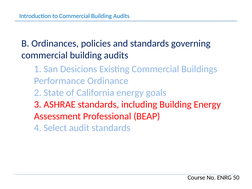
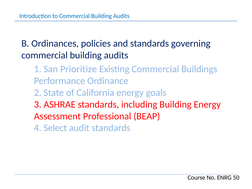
Desicions: Desicions -> Prioritize
